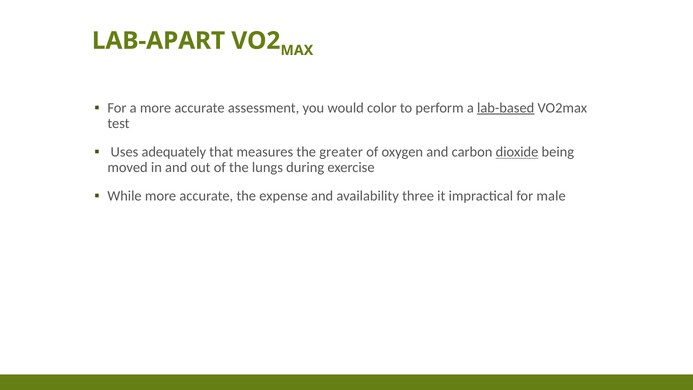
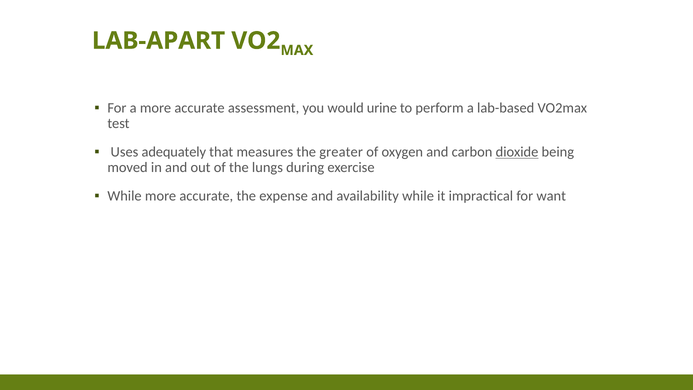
color: color -> urine
lab-based underline: present -> none
availability three: three -> while
male: male -> want
